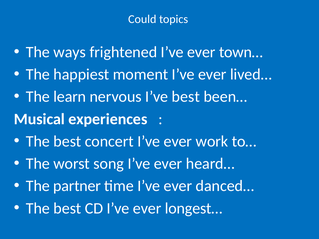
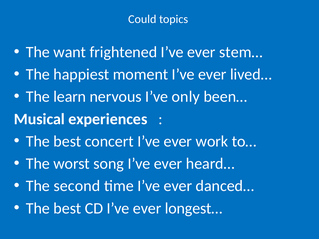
ways: ways -> want
town…: town… -> stem…
I’ve best: best -> only
partner: partner -> second
